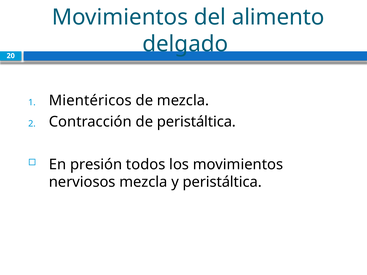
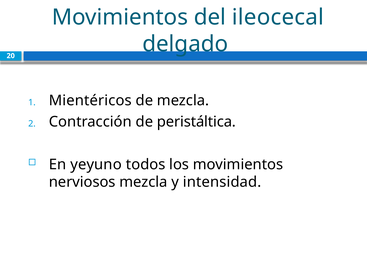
alimento: alimento -> ileocecal
presión: presión -> yeyuno
y peristáltica: peristáltica -> intensidad
